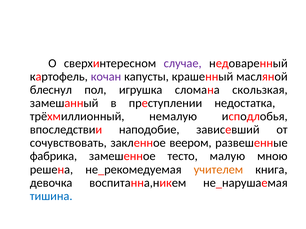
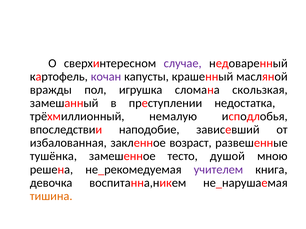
блеснул: блеснул -> вражды
сочувствовать: сочувствовать -> избалованная
веером: веером -> возраст
фабрика: фабрика -> тушёнка
малую: малую -> душой
учителем colour: orange -> purple
тишина colour: blue -> orange
